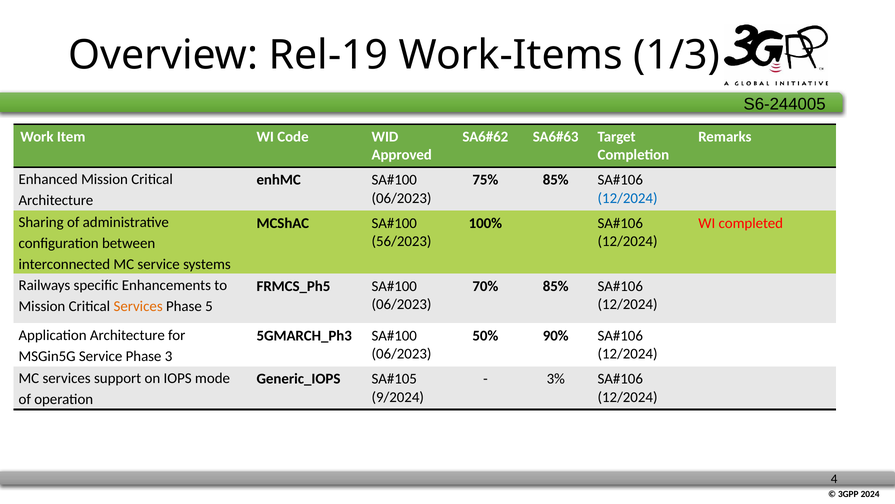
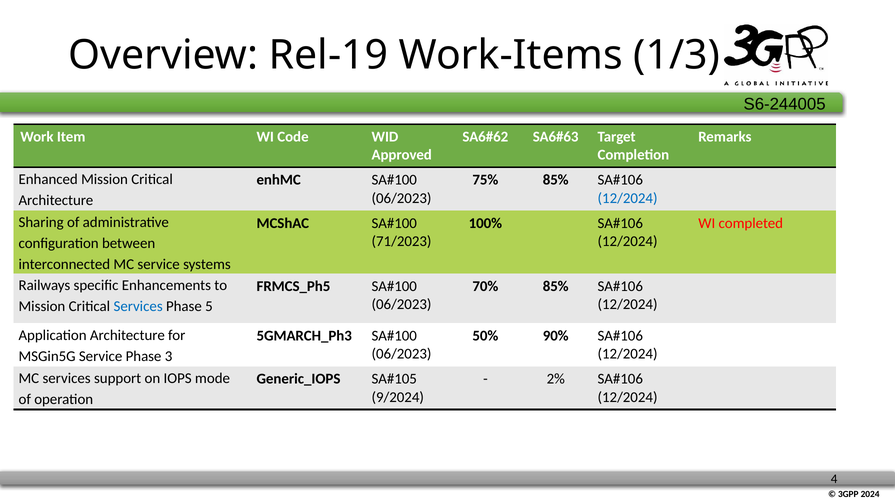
56/2023: 56/2023 -> 71/2023
Services at (138, 306) colour: orange -> blue
3%: 3% -> 2%
